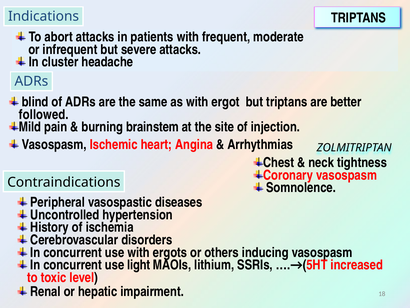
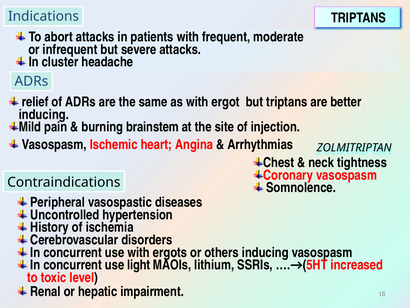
blind: blind -> relief
followed at (44, 114): followed -> inducing
